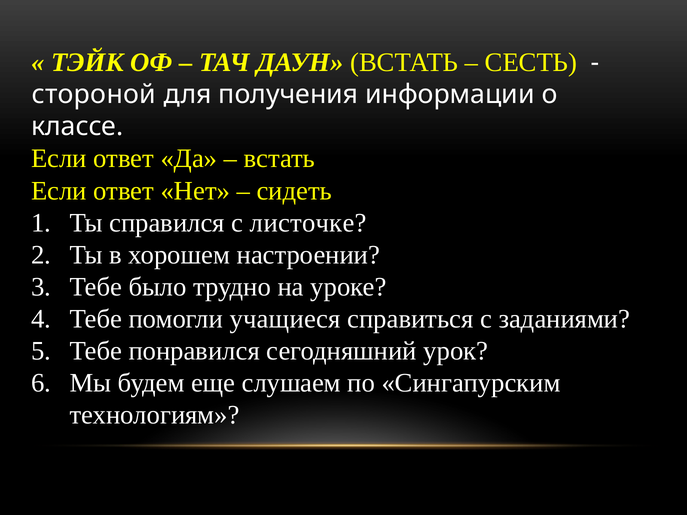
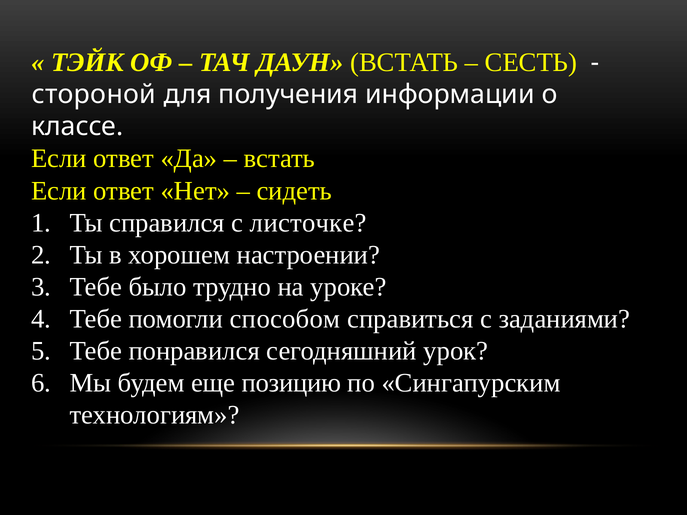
учащиеся: учащиеся -> способом
слушаем: слушаем -> позицию
